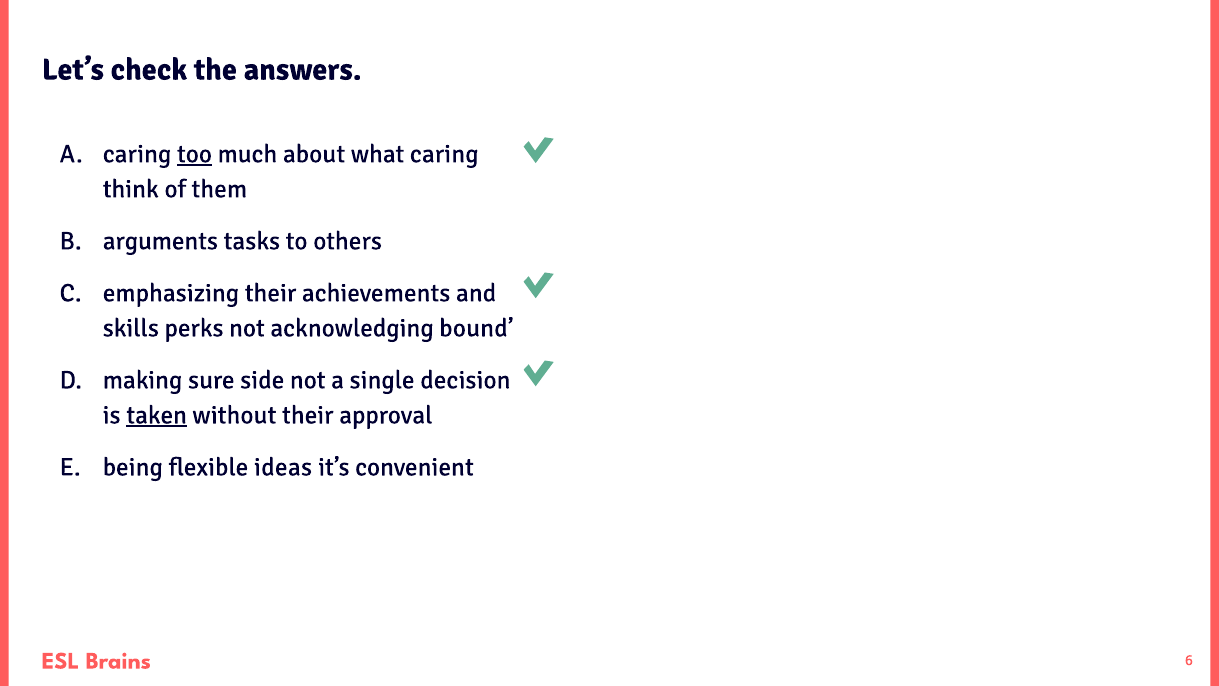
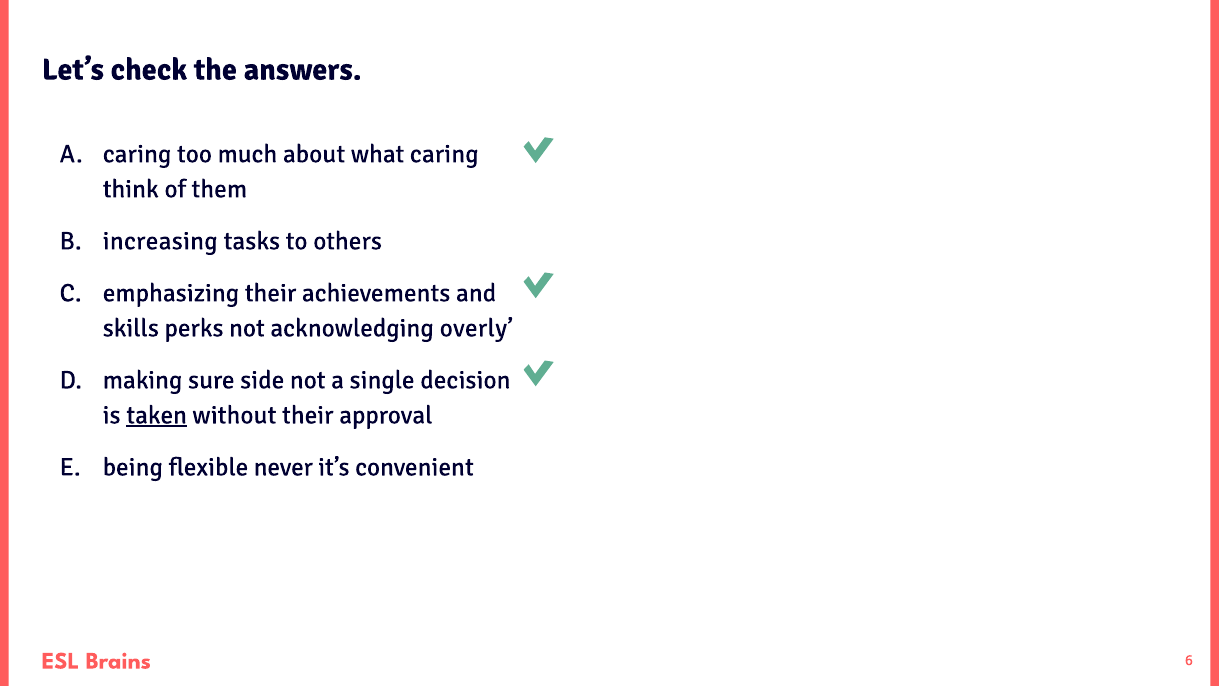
too underline: present -> none
arguments: arguments -> increasing
bound: bound -> overly
ideas: ideas -> never
